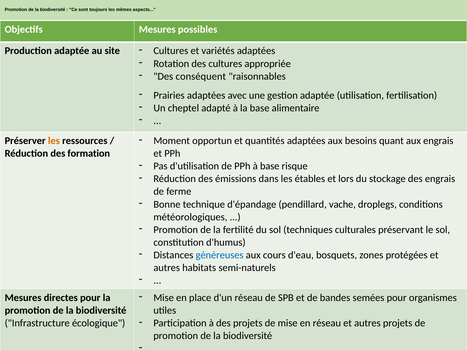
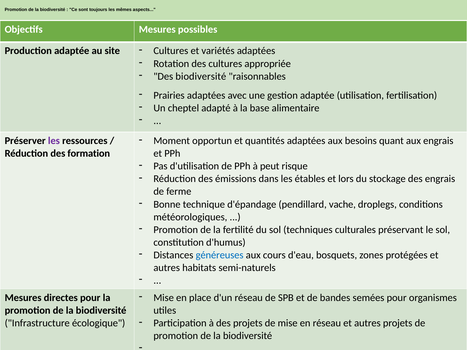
Des conséquent: conséquent -> biodiversité
les at (54, 141) colour: orange -> purple
à base: base -> peut
